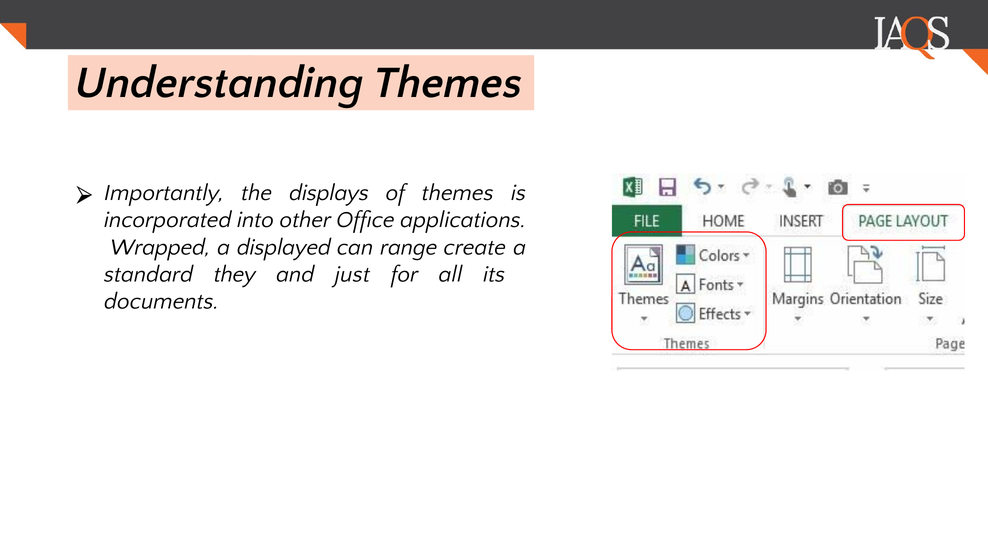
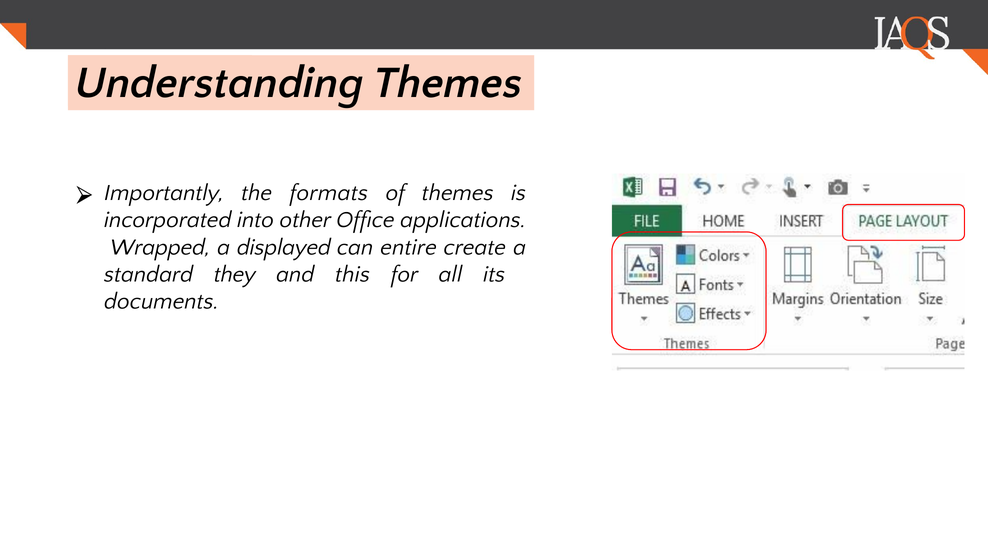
displays: displays -> formats
range: range -> entire
just: just -> this
